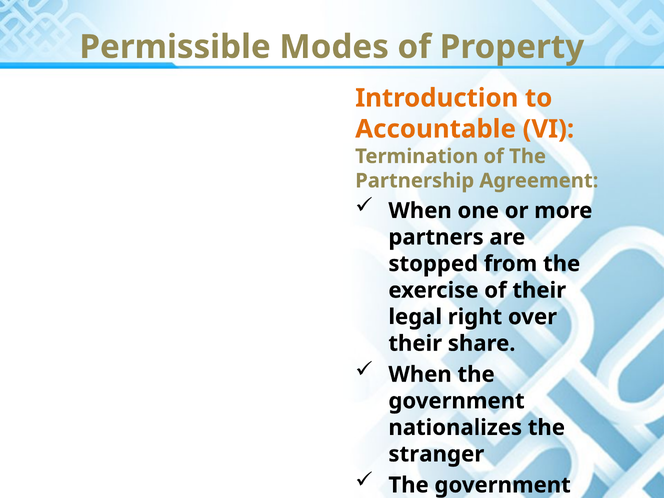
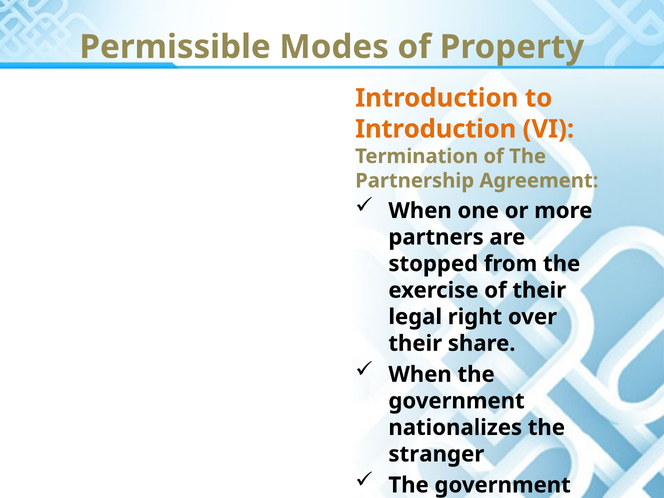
Accountable at (436, 129): Accountable -> Introduction
